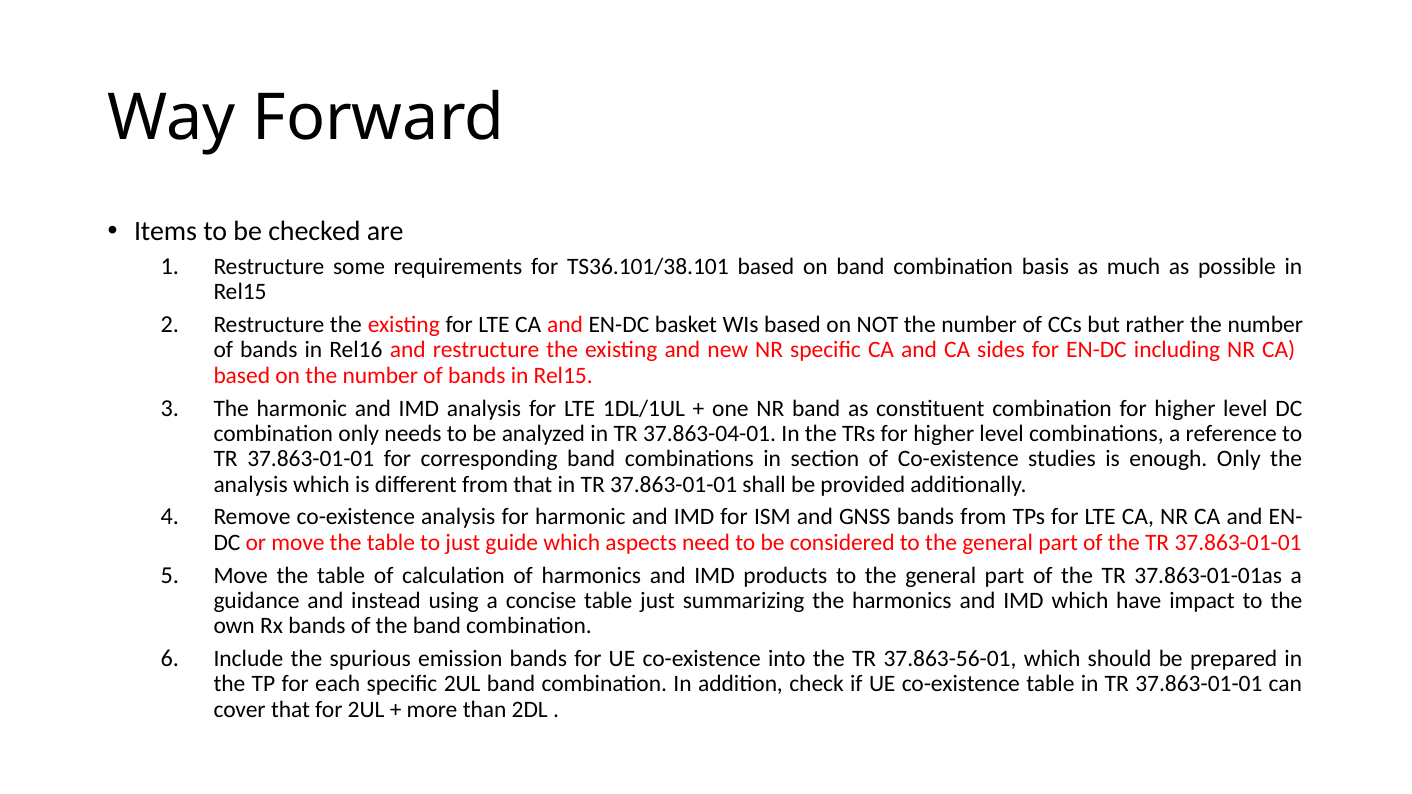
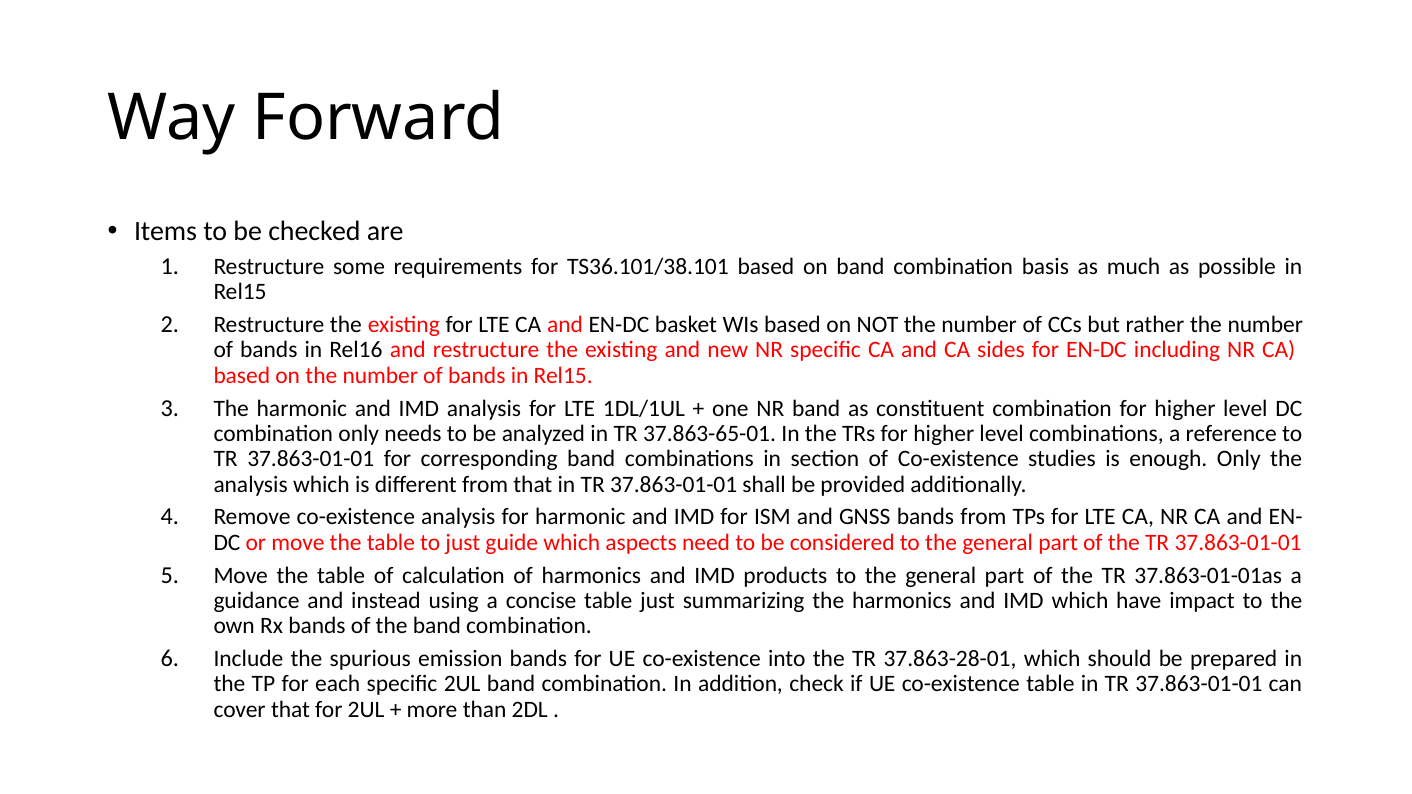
37.863-04-01: 37.863-04-01 -> 37.863-65-01
37.863-56-01: 37.863-56-01 -> 37.863-28-01
